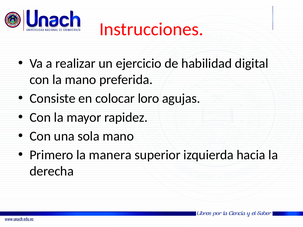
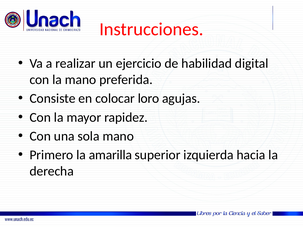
manera: manera -> amarilla
